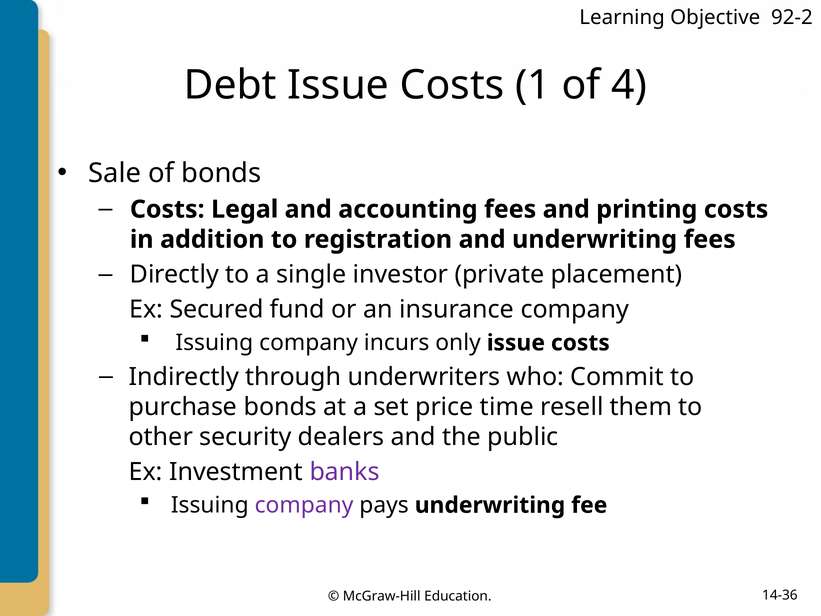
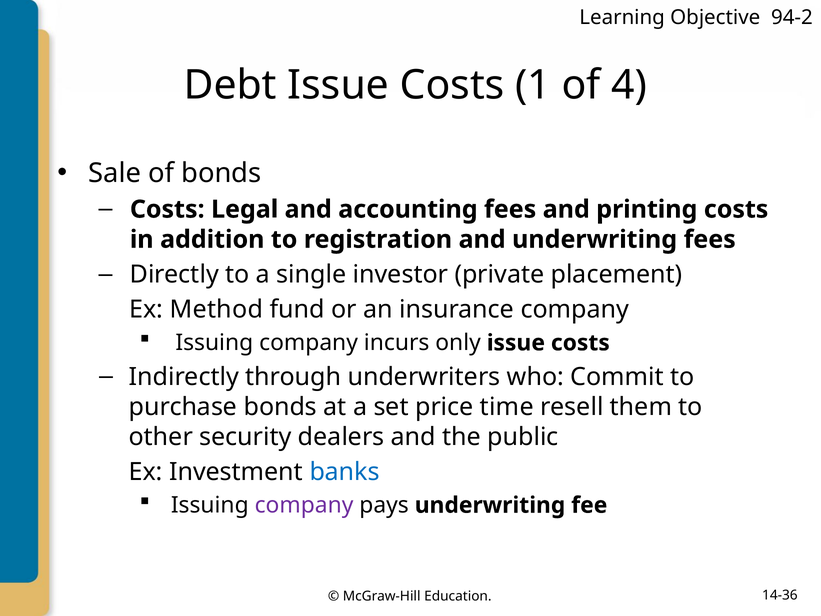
92-2: 92-2 -> 94-2
Secured: Secured -> Method
banks colour: purple -> blue
